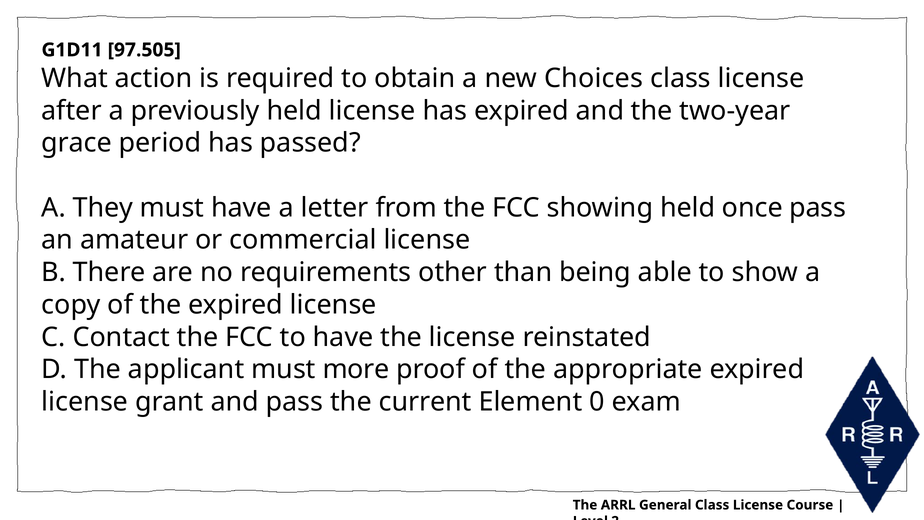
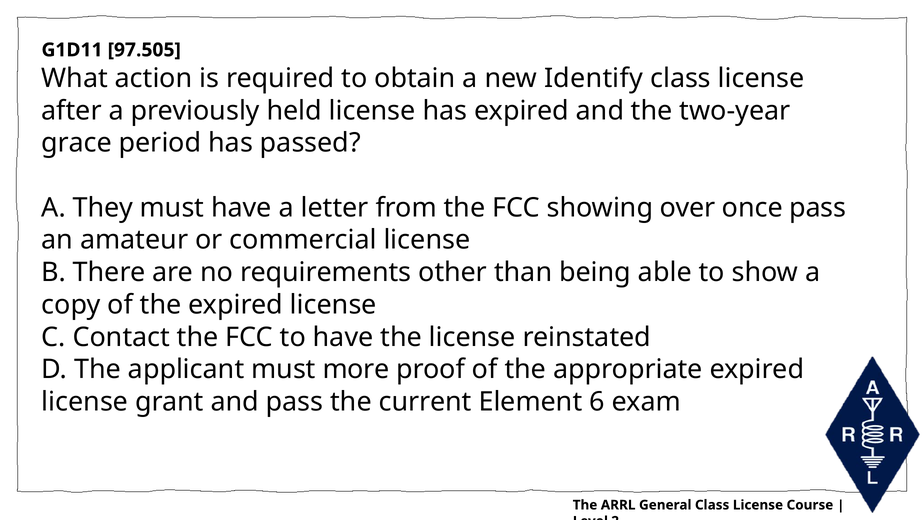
Choices: Choices -> Identify
showing held: held -> over
0: 0 -> 6
